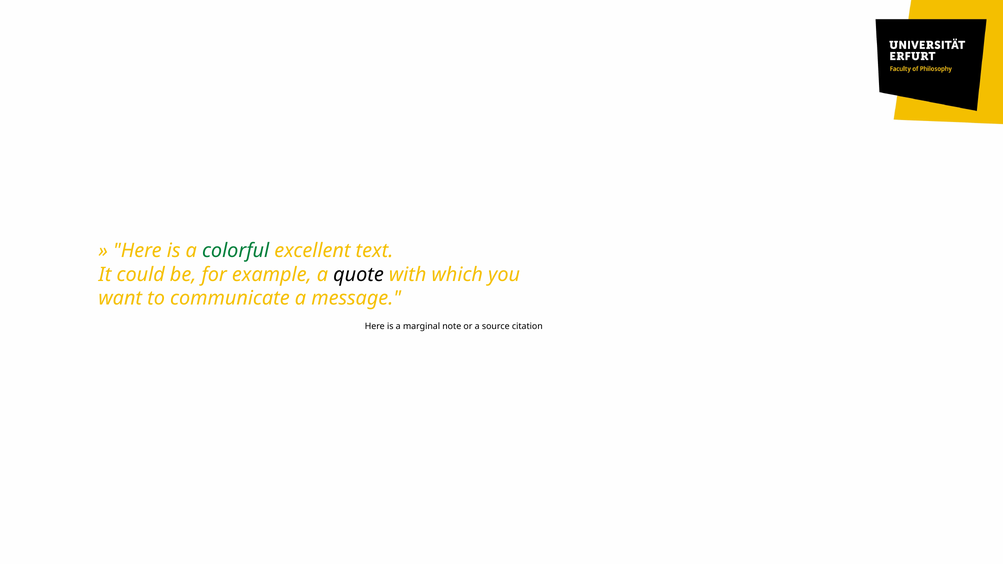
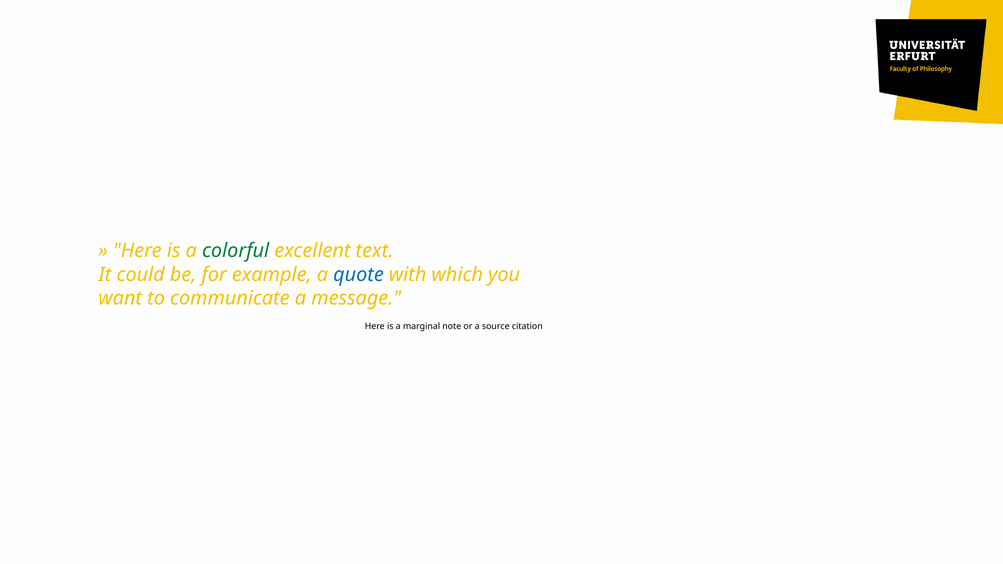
quote colour: black -> blue
